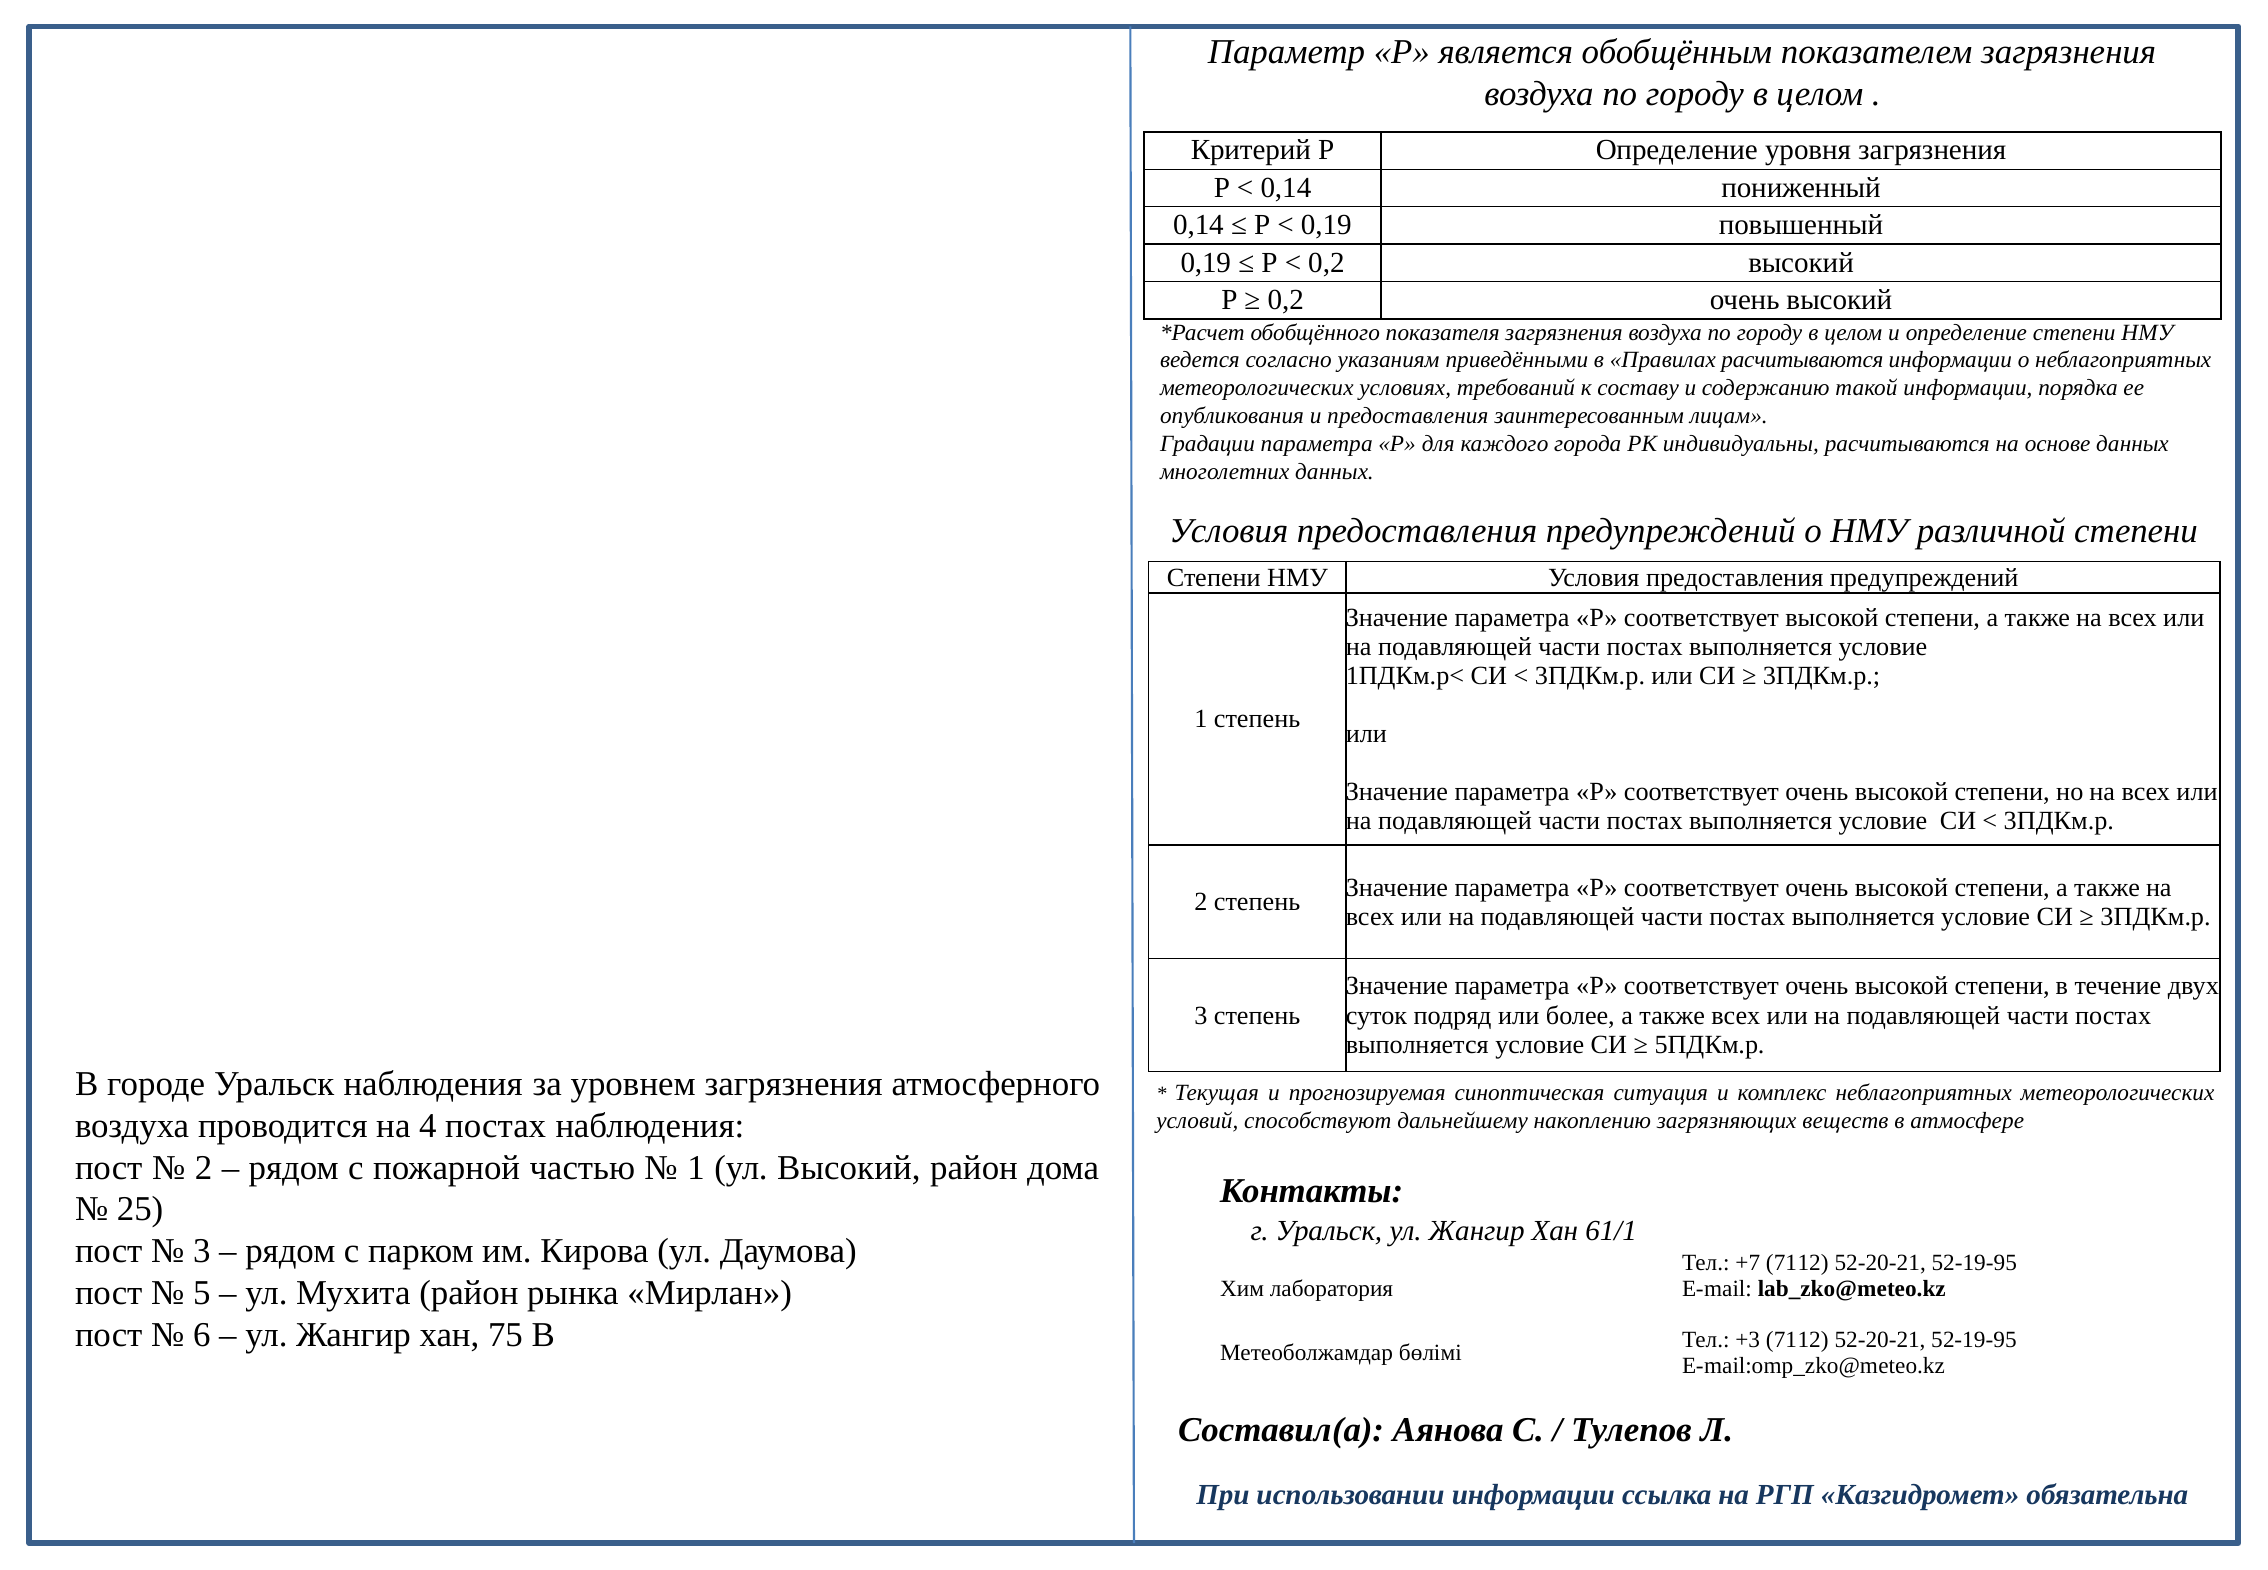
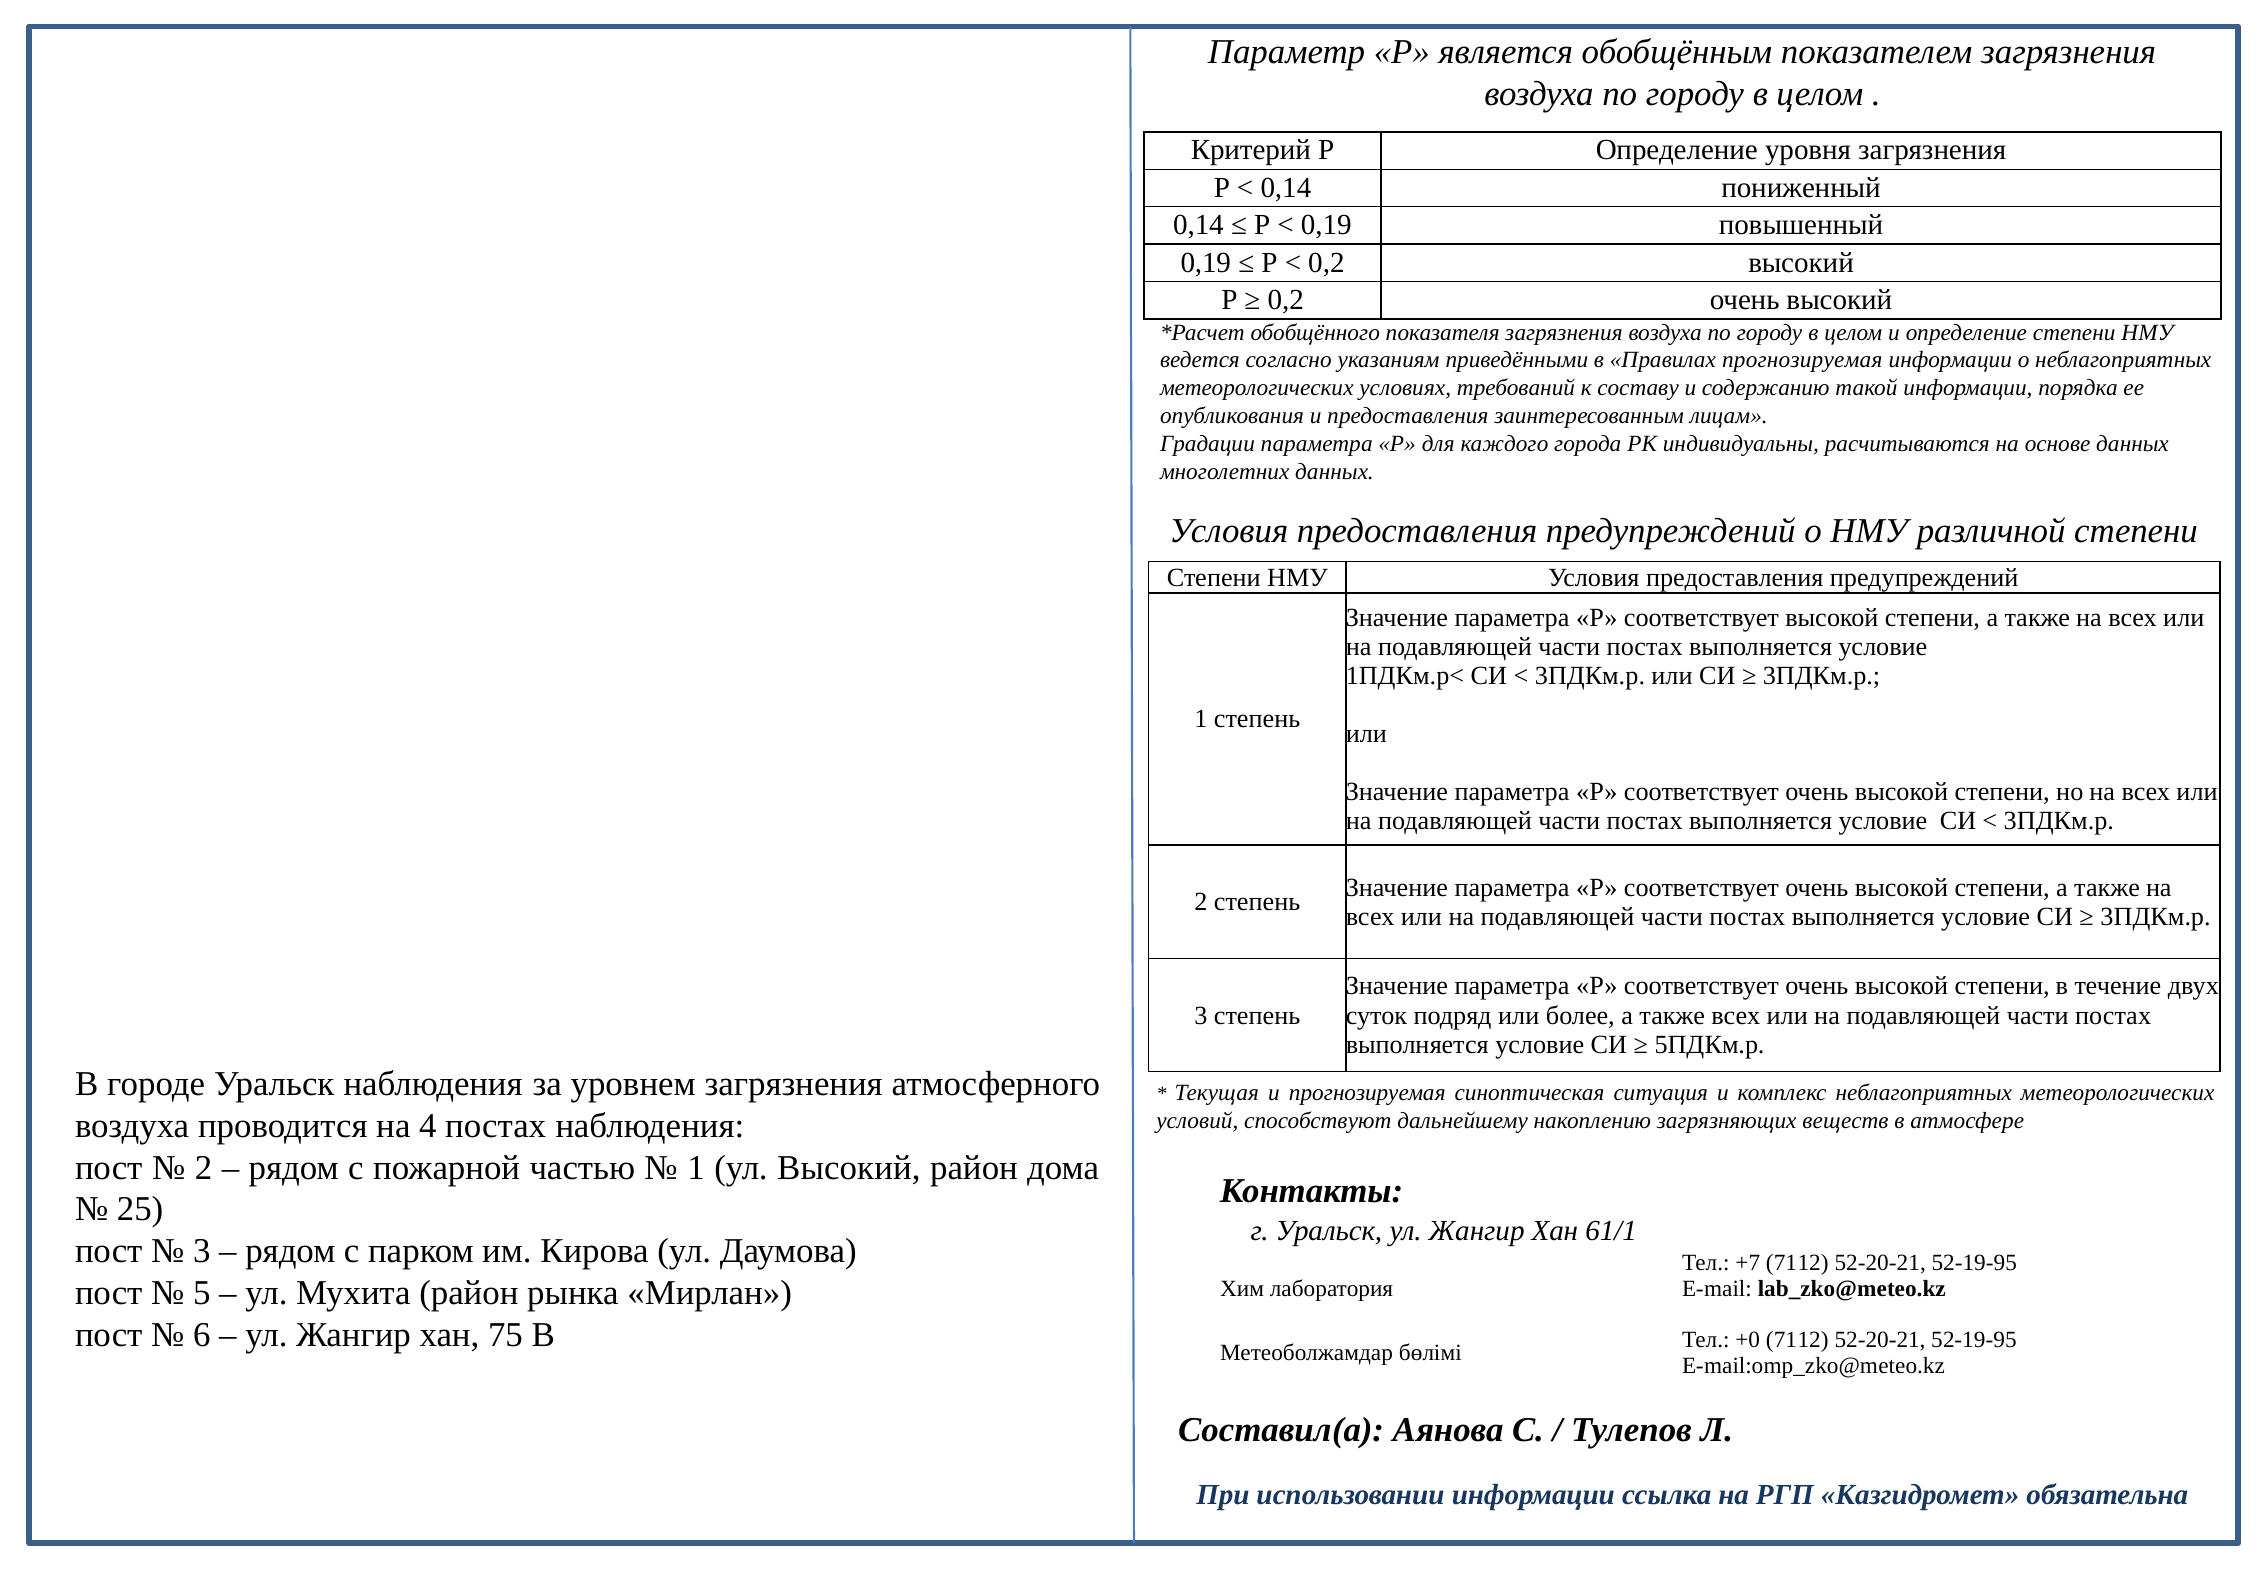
Правилах расчитываются: расчитываются -> прогнозируемая
+3: +3 -> +0
